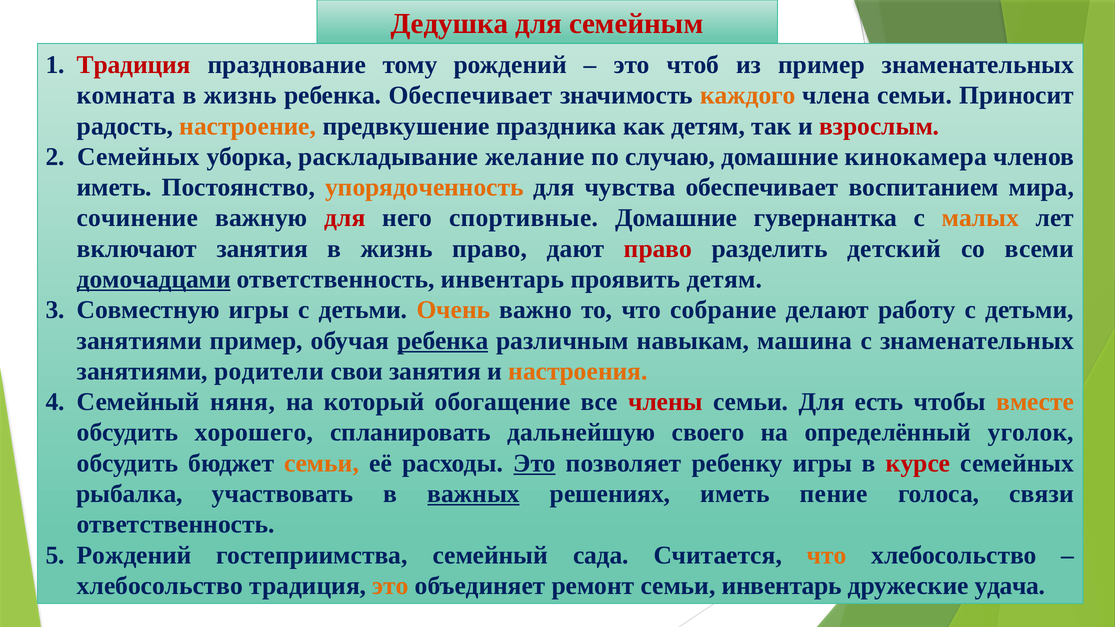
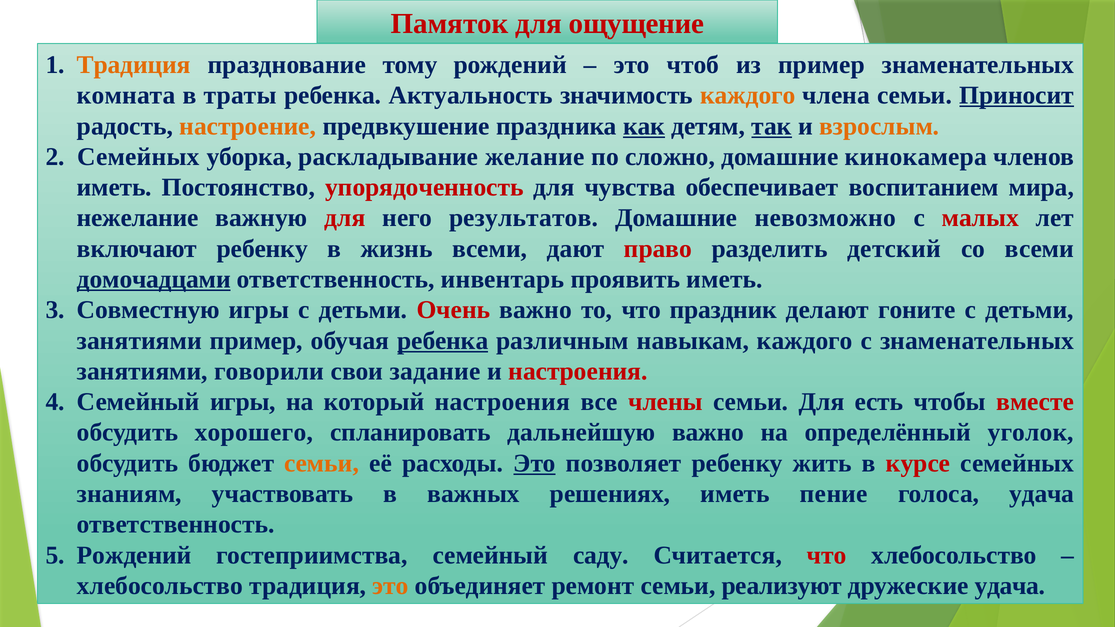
Дедушка: Дедушка -> Памяток
семейным: семейным -> ощущение
Традиция at (134, 65) colour: red -> orange
жизнь at (240, 95): жизнь -> траты
ребенка Обеспечивает: Обеспечивает -> Актуальность
Приносит underline: none -> present
как underline: none -> present
так underline: none -> present
взрослым colour: red -> orange
случаю: случаю -> сложно
упорядоченность colour: orange -> red
сочинение: сочинение -> нежелание
спортивные: спортивные -> результатов
гувернантка: гувернантка -> невозможно
малых colour: orange -> red
включают занятия: занятия -> ребенку
жизнь право: право -> всеми
проявить детям: детям -> иметь
Очень colour: orange -> red
собрание: собрание -> праздник
работу: работу -> гоните
навыкам машина: машина -> каждого
родители: родители -> говорили
свои занятия: занятия -> задание
настроения at (578, 371) colour: orange -> red
Семейный няня: няня -> игры
который обогащение: обогащение -> настроения
вместе colour: orange -> red
дальнейшую своего: своего -> важно
ребенку игры: игры -> жить
рыбалка: рыбалка -> знаниям
важных underline: present -> none
голоса связи: связи -> удача
сада: сада -> саду
что at (827, 555) colour: orange -> red
семьи инвентарь: инвентарь -> реализуют
